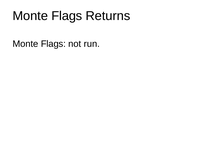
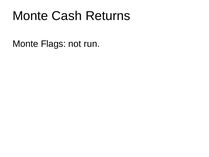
Flags at (67, 16): Flags -> Cash
